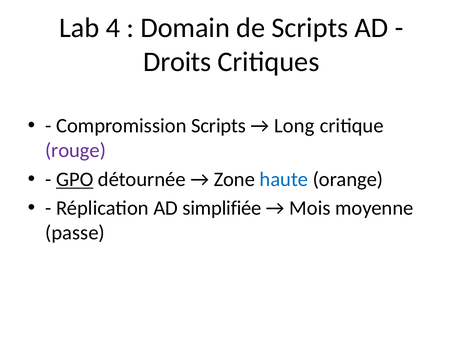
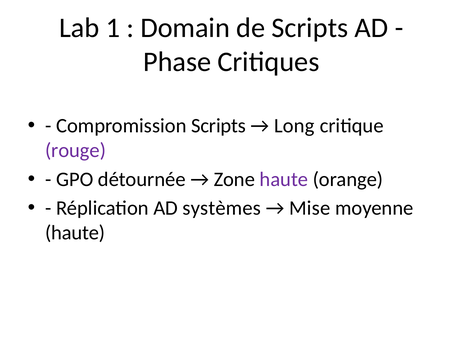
4: 4 -> 1
Droits: Droits -> Phase
GPO underline: present -> none
haute at (284, 179) colour: blue -> purple
simplifiée: simplifiée -> systèmes
Mois: Mois -> Mise
passe at (75, 233): passe -> haute
